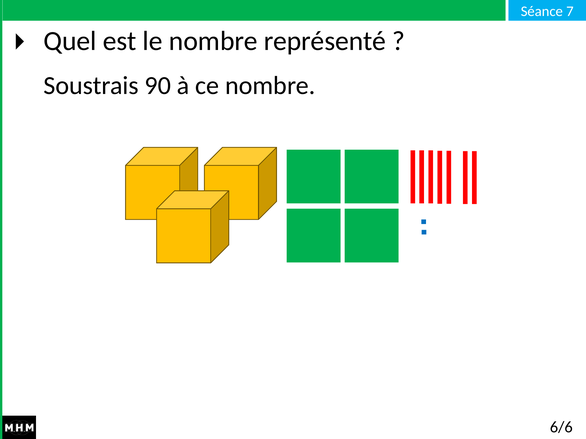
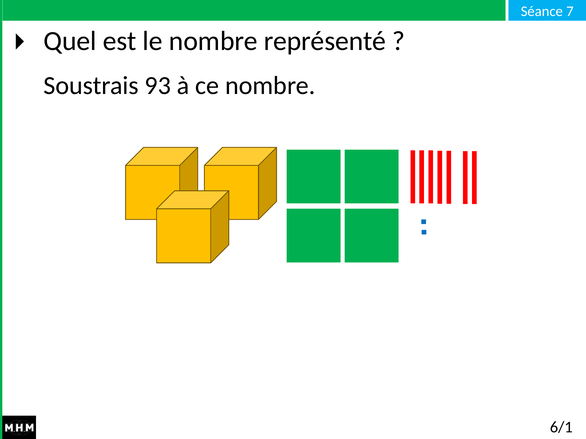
90: 90 -> 93
6/6: 6/6 -> 6/1
